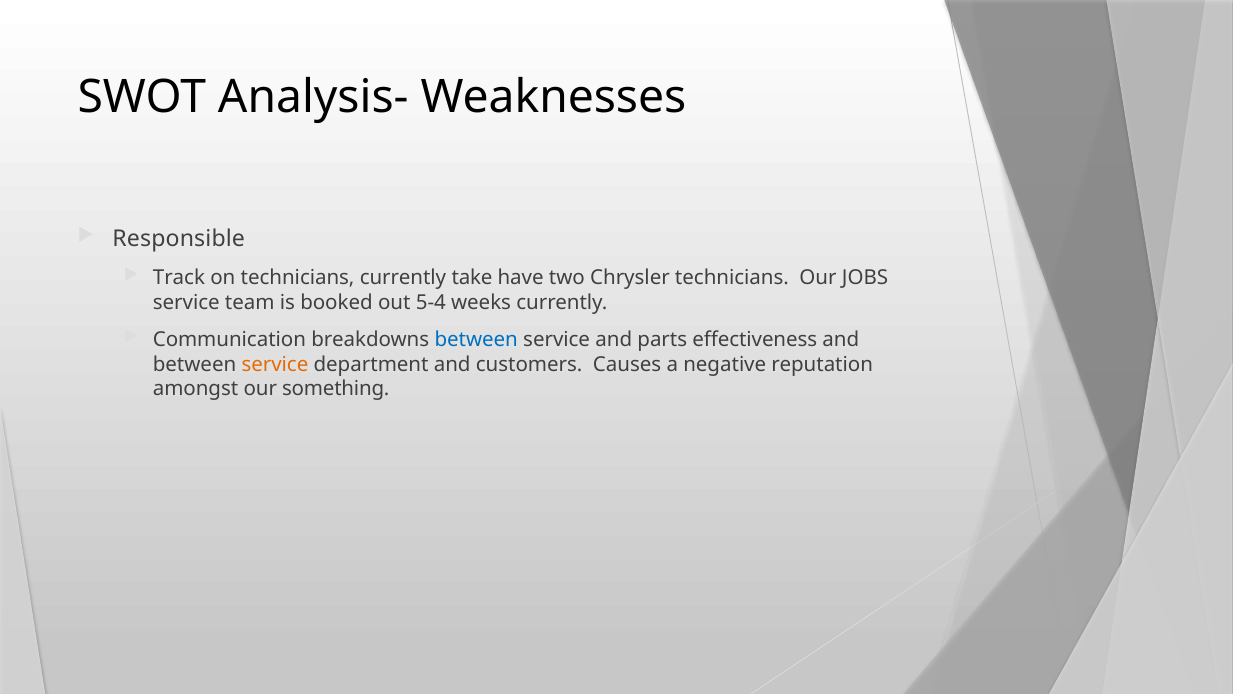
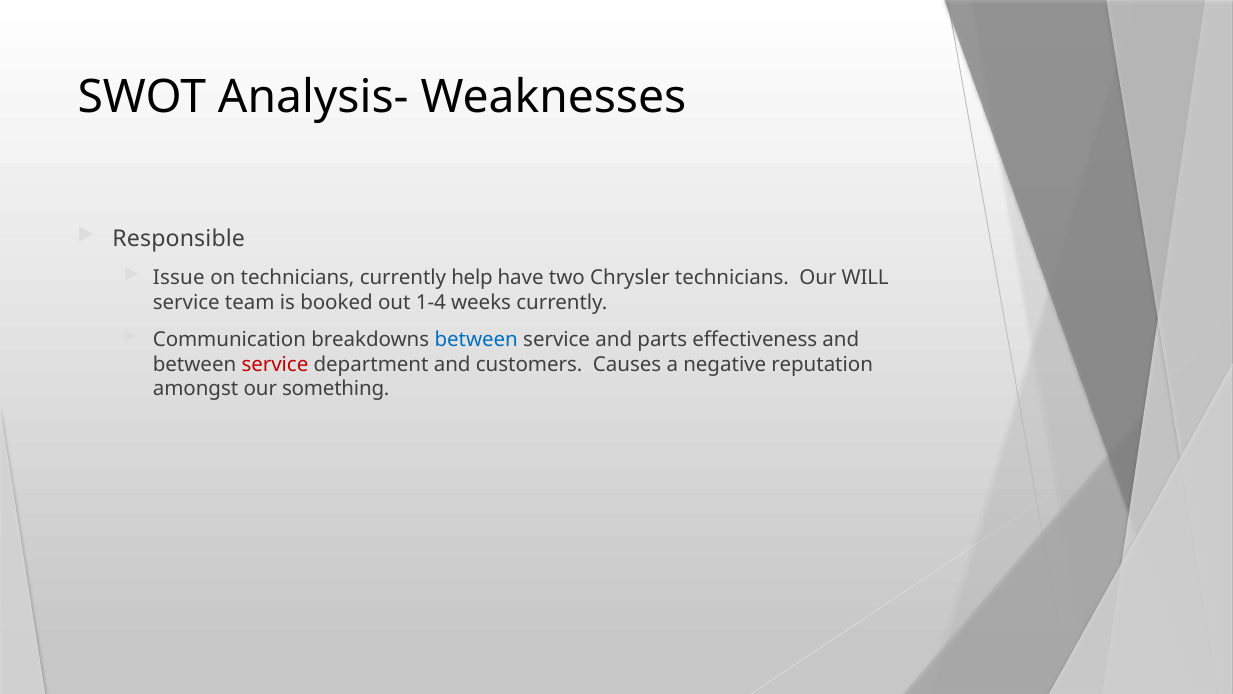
Track: Track -> Issue
take: take -> help
JOBS: JOBS -> WILL
5-4: 5-4 -> 1-4
service at (275, 364) colour: orange -> red
